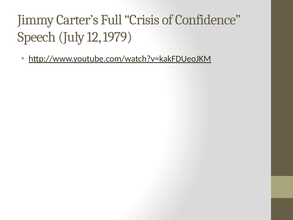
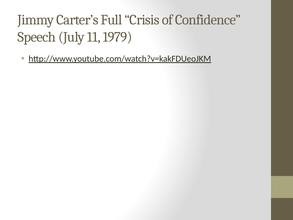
12: 12 -> 11
